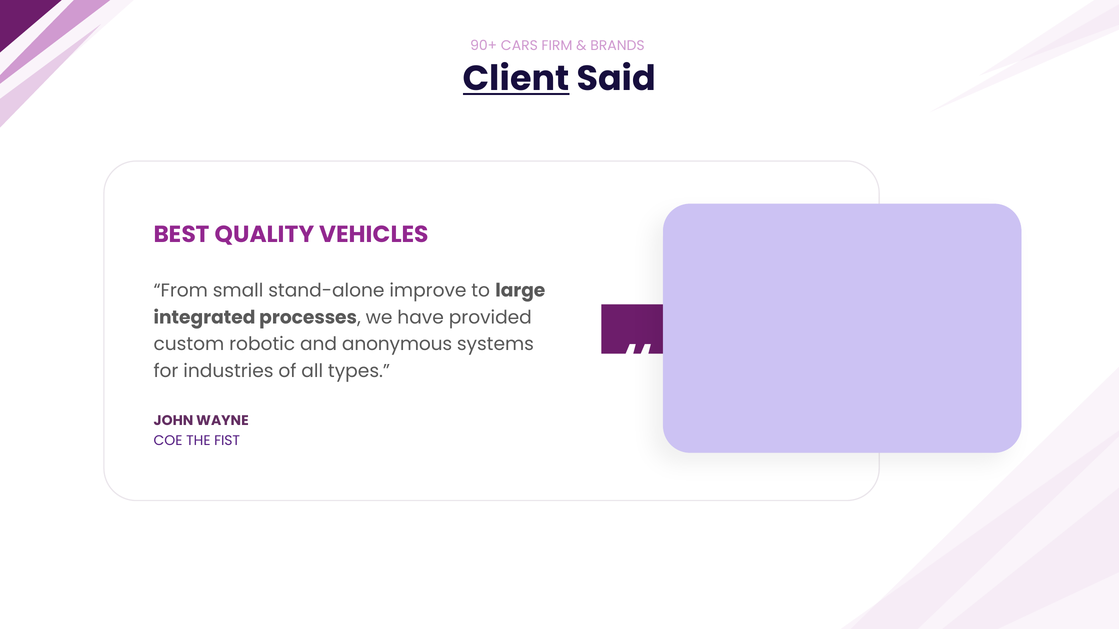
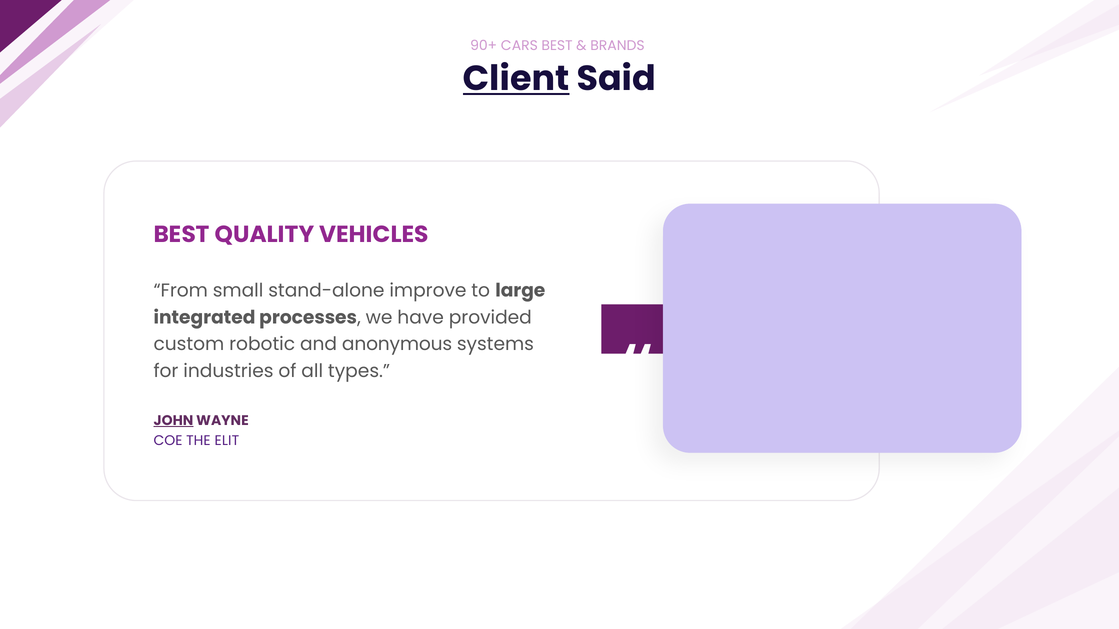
CARS FIRM: FIRM -> BEST
JOHN underline: none -> present
FIST: FIST -> ELIT
